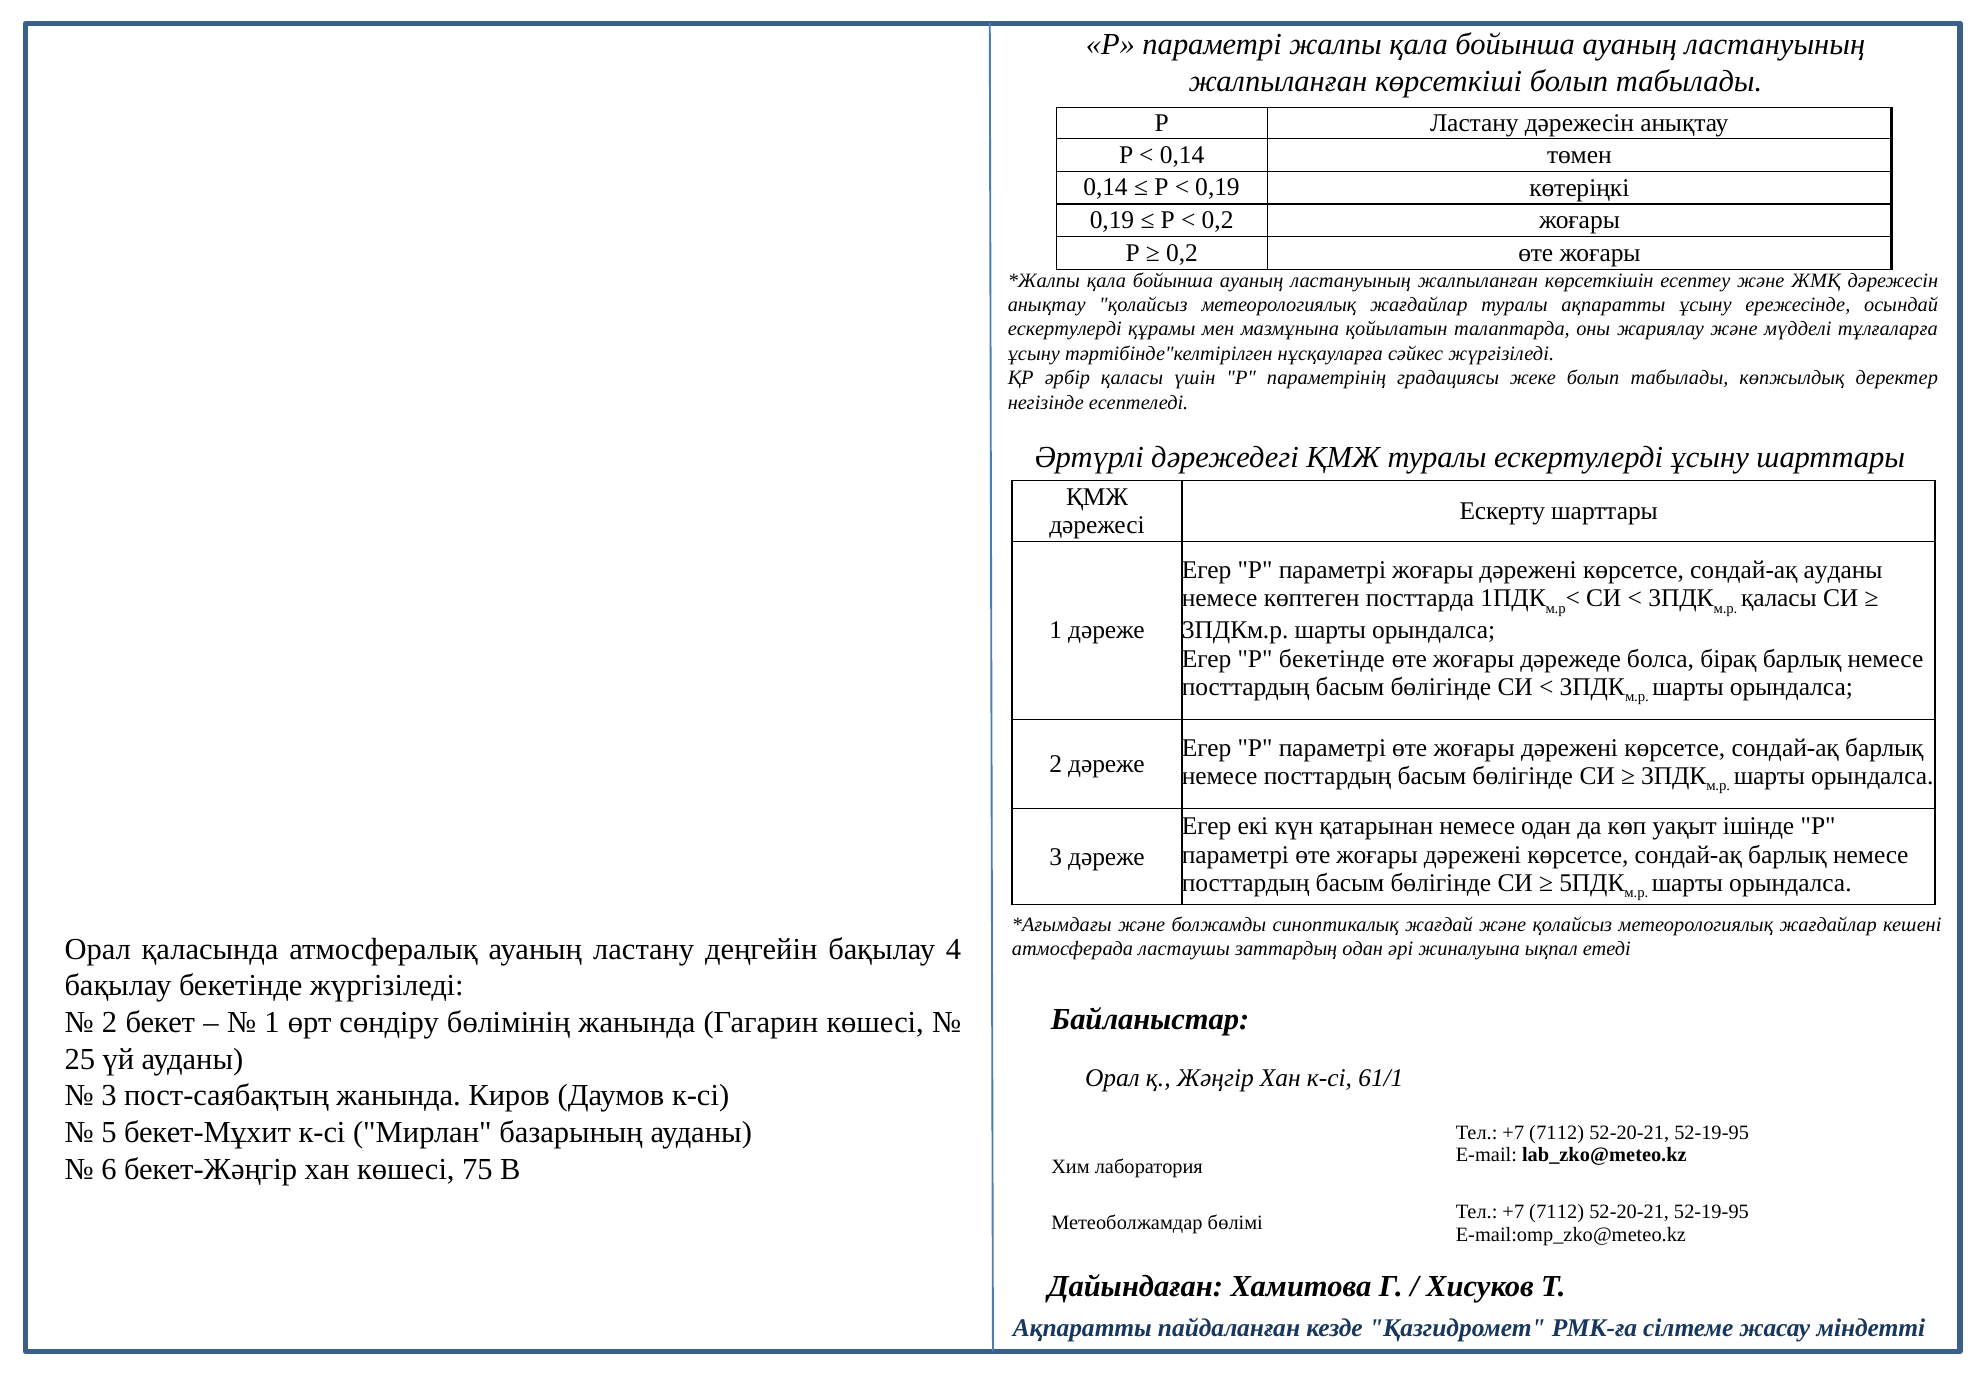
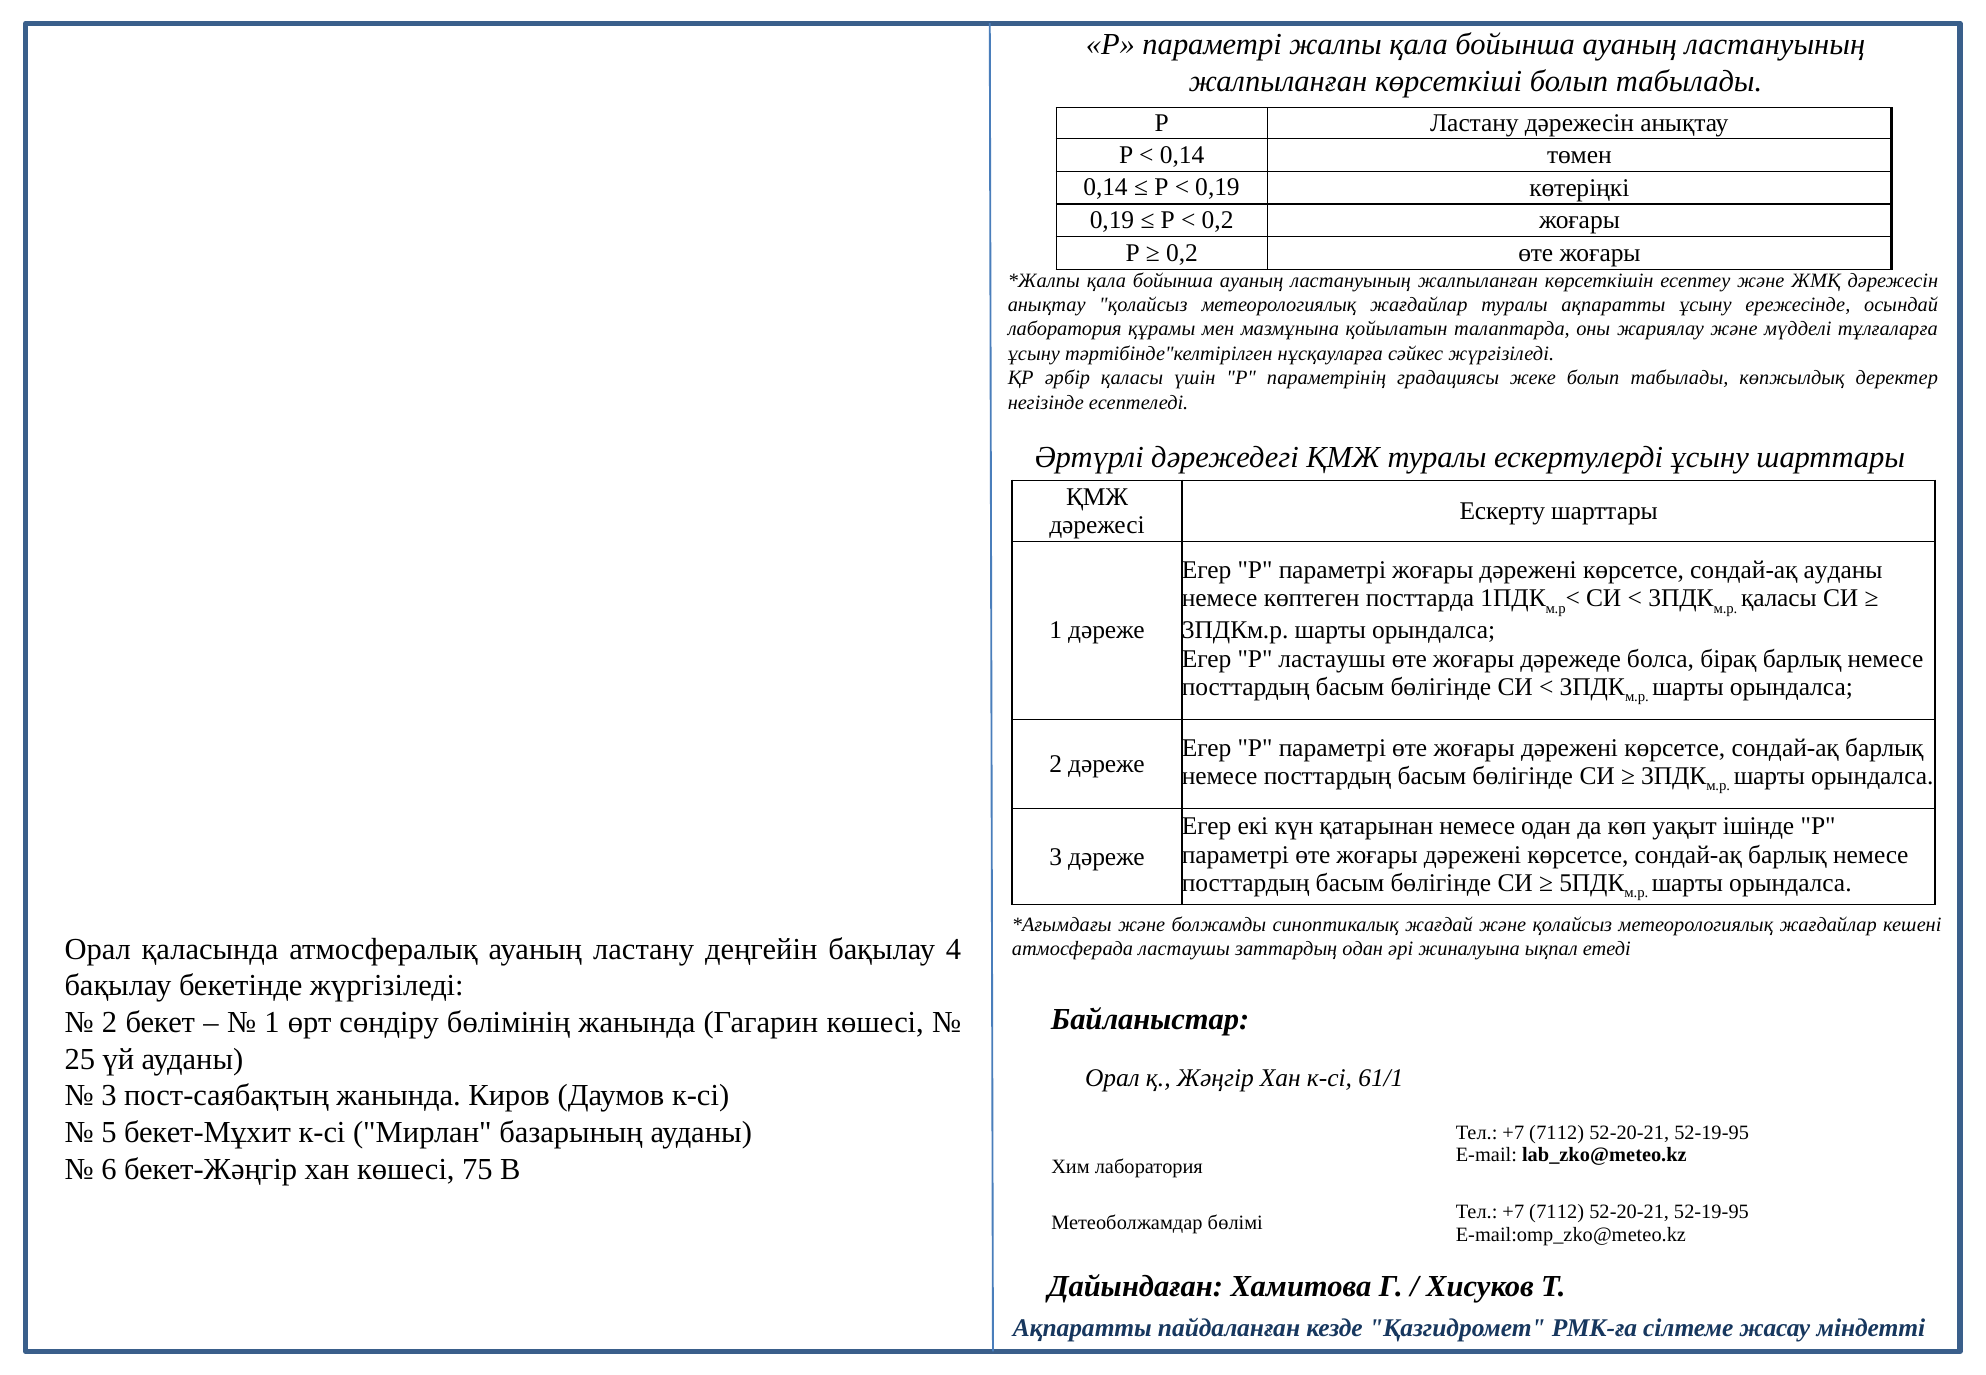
ескертулерді at (1065, 329): ескертулерді -> лаборатория
P бекетінде: бекетінде -> ластаушы
